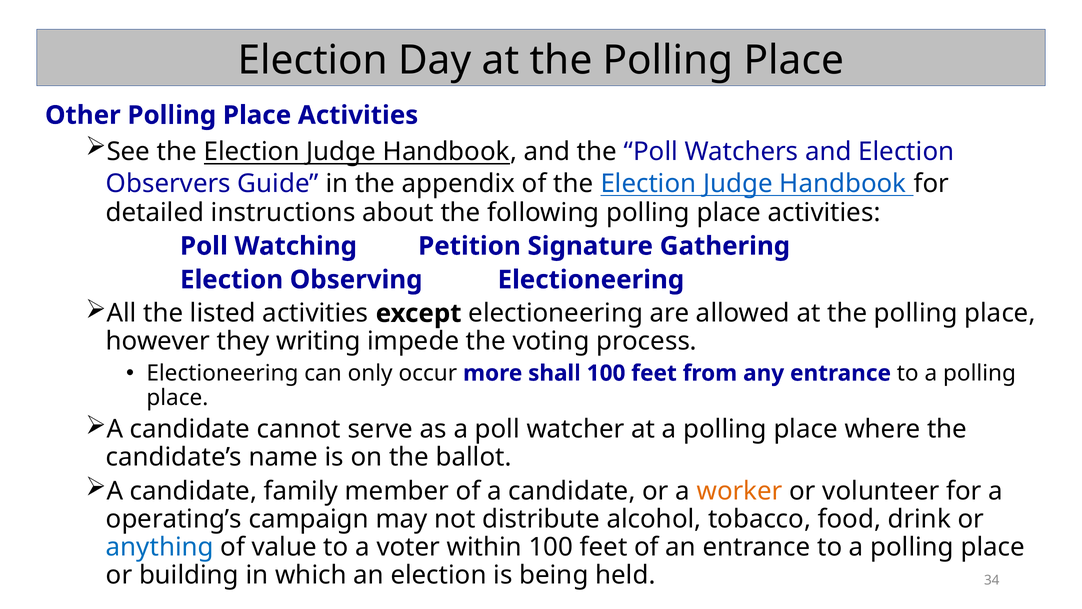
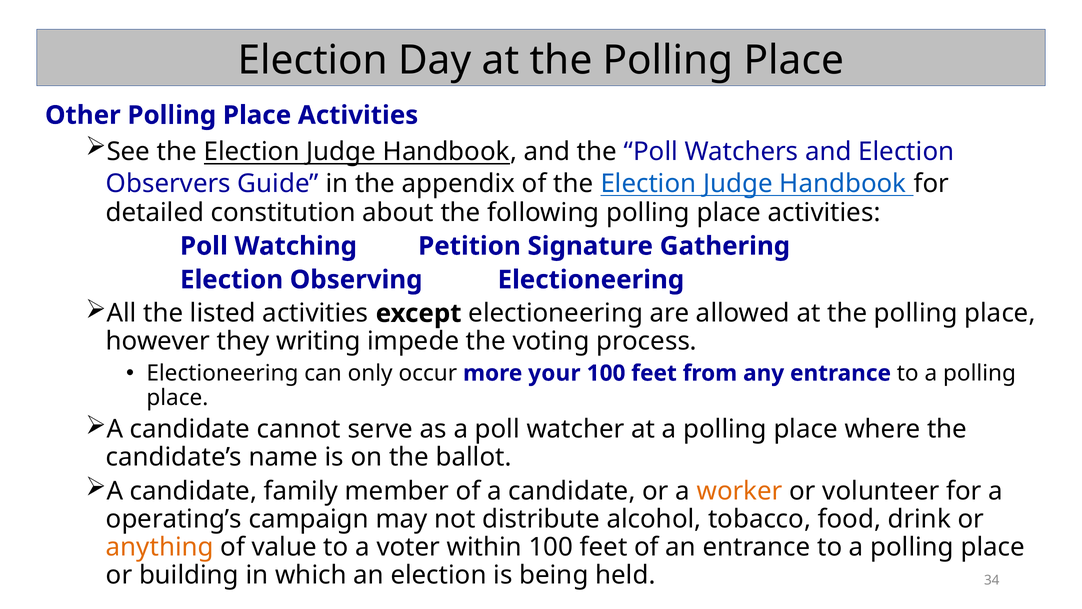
instructions: instructions -> constitution
shall: shall -> your
anything colour: blue -> orange
